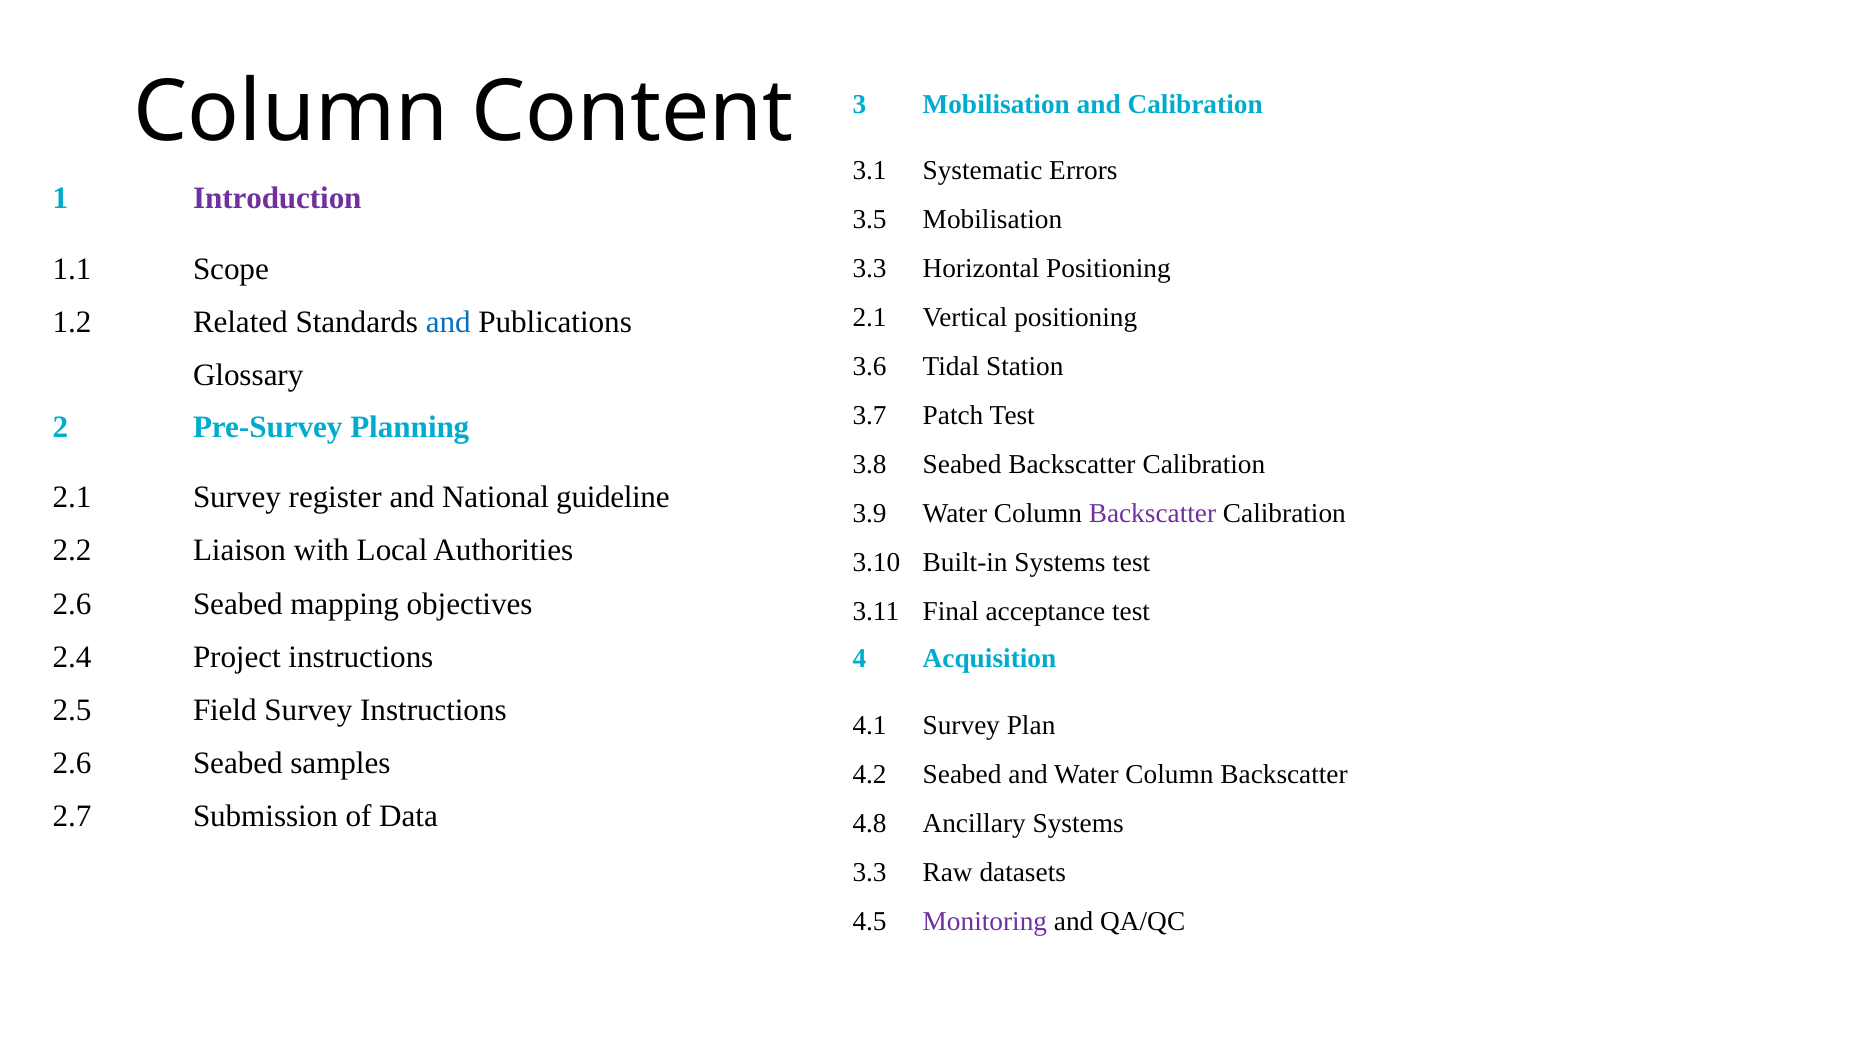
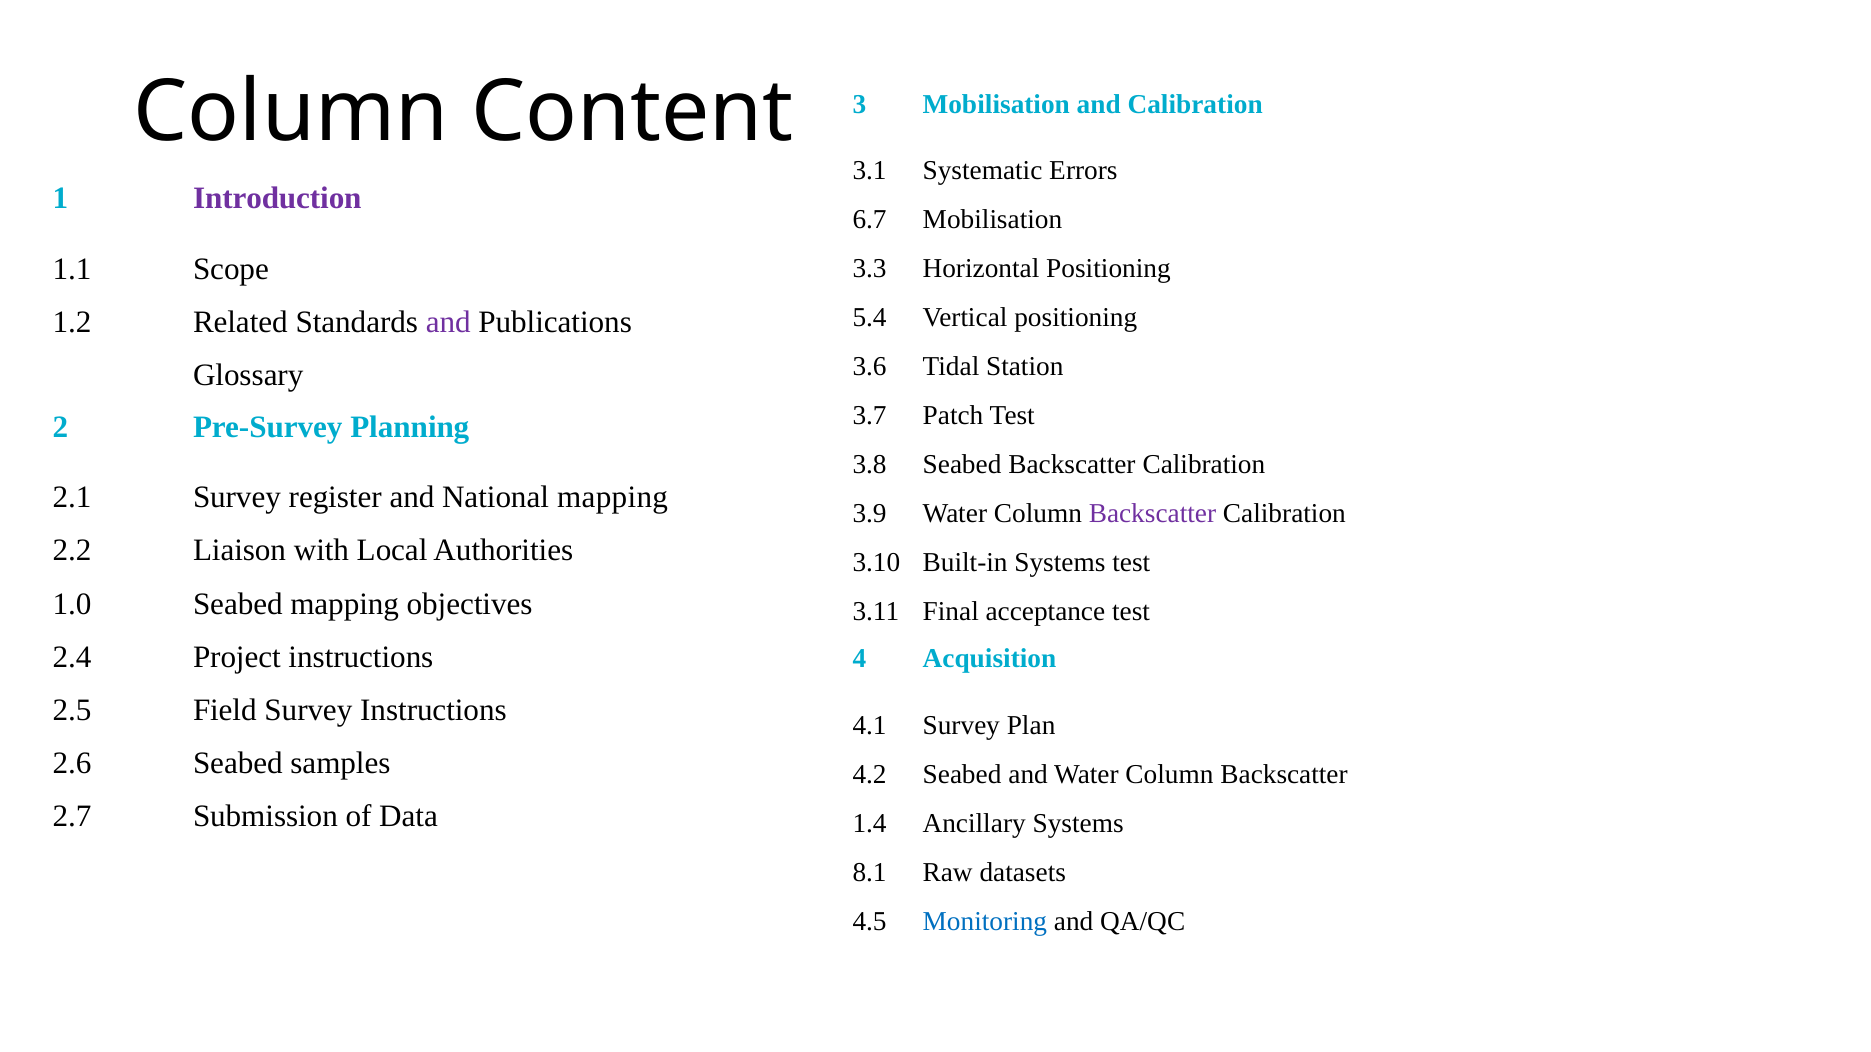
3.5: 3.5 -> 6.7
2.1 at (870, 318): 2.1 -> 5.4
and at (448, 323) colour: blue -> purple
National guideline: guideline -> mapping
2.6 at (72, 604): 2.6 -> 1.0
4.8: 4.8 -> 1.4
3.3 at (870, 873): 3.3 -> 8.1
Monitoring colour: purple -> blue
